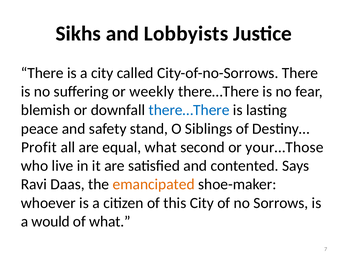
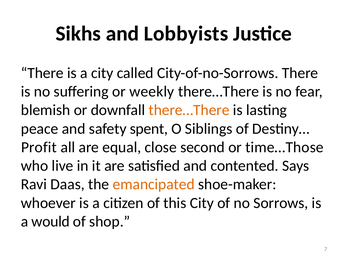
there…There at (189, 110) colour: blue -> orange
stand: stand -> spent
equal what: what -> close
your…Those: your…Those -> time…Those
of what: what -> shop
